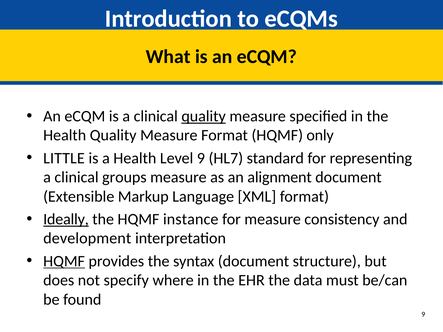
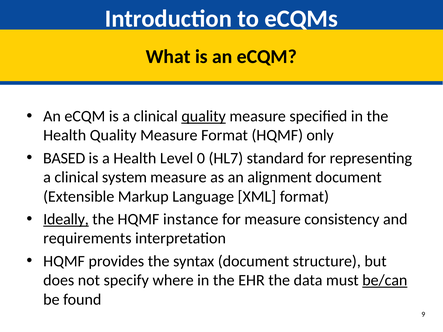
LITTLE: LITTLE -> BASED
Level 9: 9 -> 0
groups: groups -> system
development: development -> requirements
HQMF at (64, 261) underline: present -> none
be/can underline: none -> present
